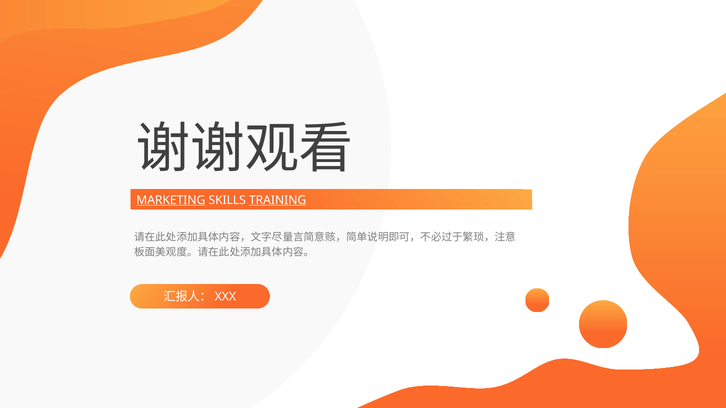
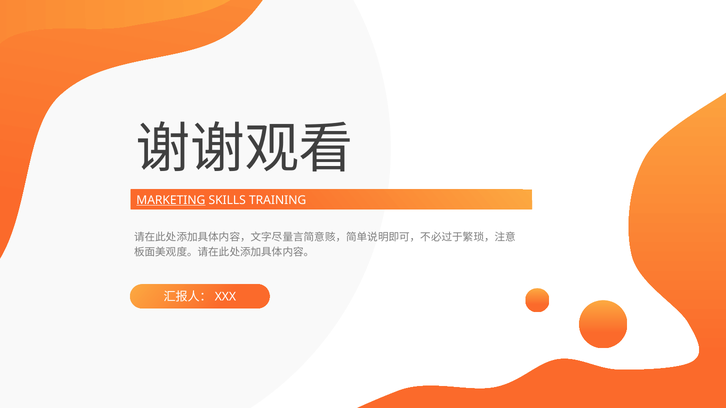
TRAINING underline: present -> none
